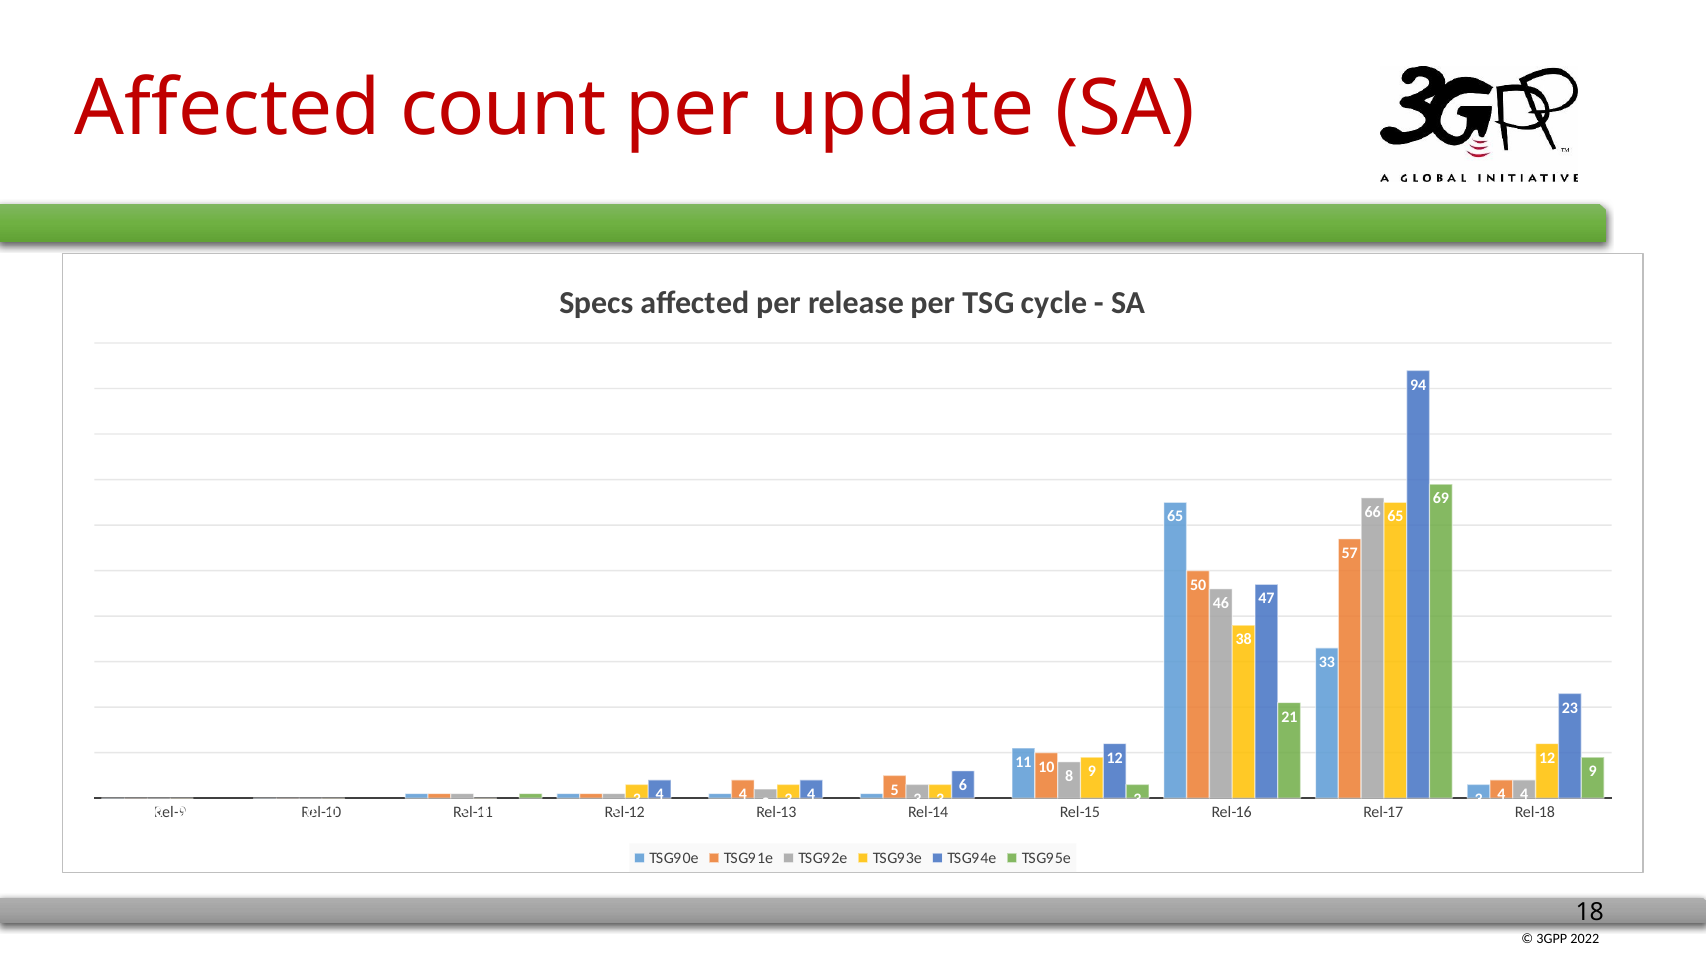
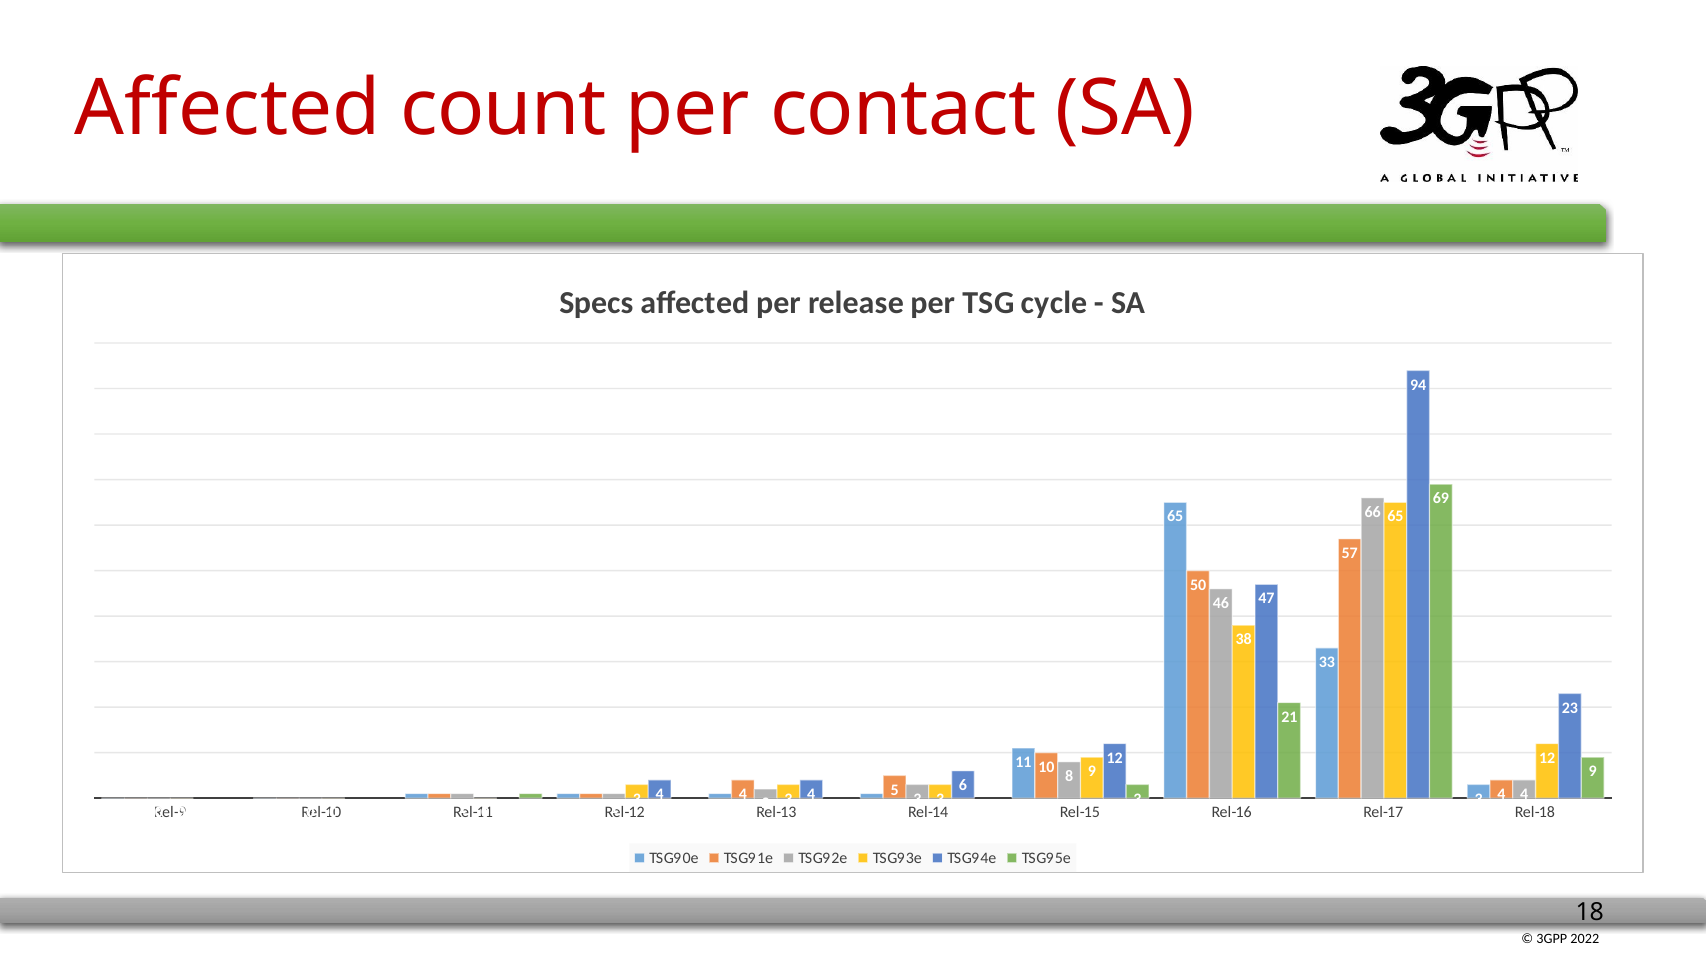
update: update -> contact
